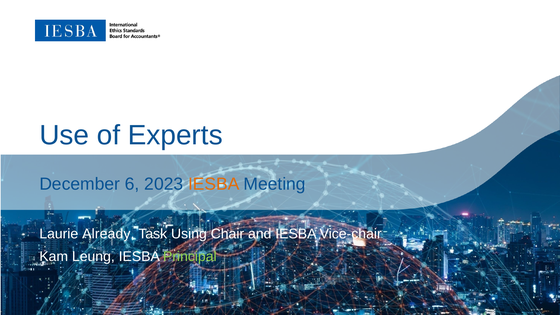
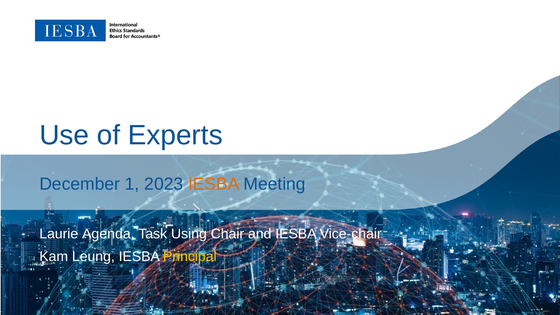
6: 6 -> 1
Already: Already -> Agenda
Principal colour: light green -> yellow
